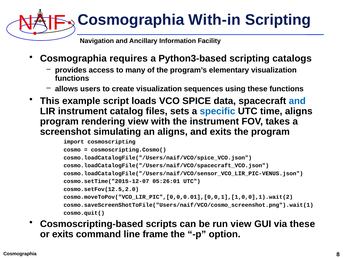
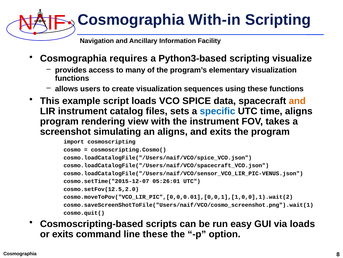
catalogs: catalogs -> visualize
and at (297, 101) colour: blue -> orange
run view: view -> easy
via these: these -> loads
line frame: frame -> these
